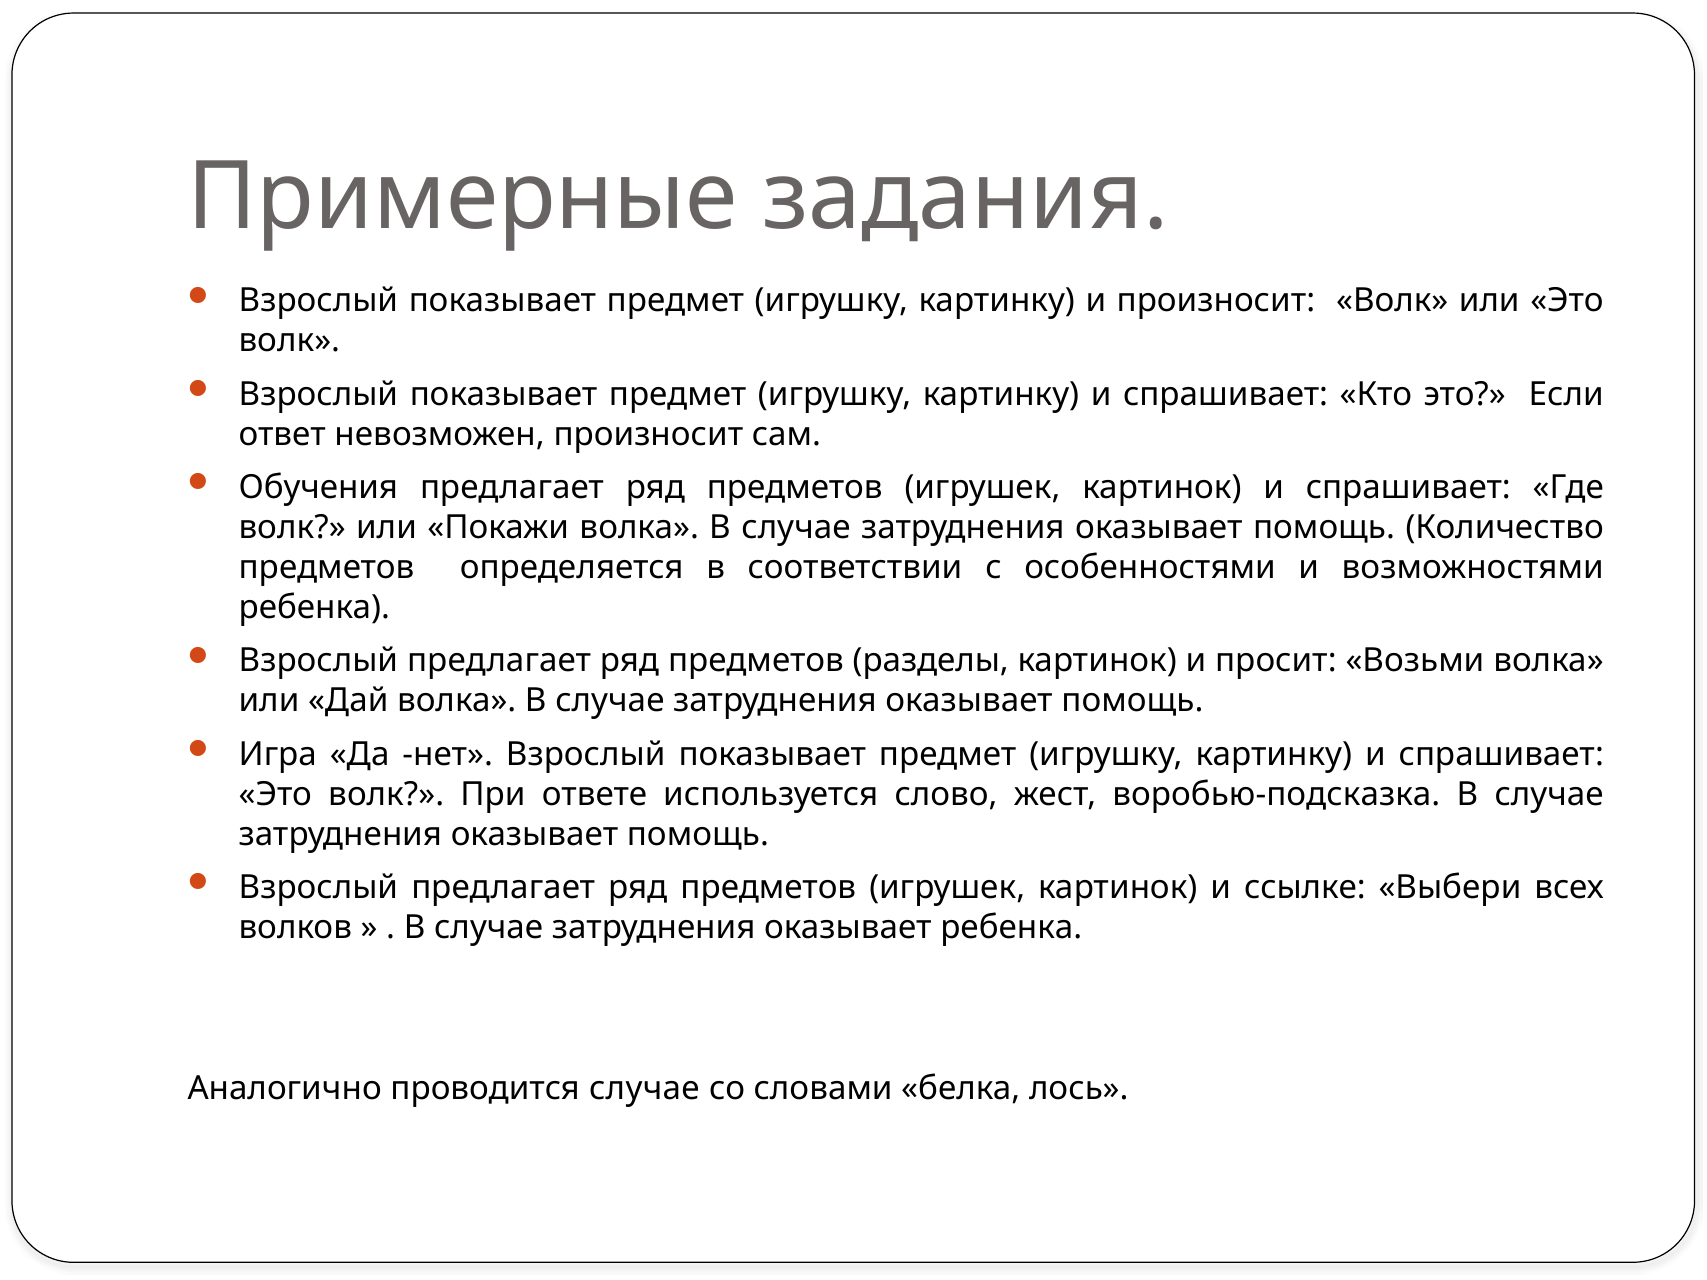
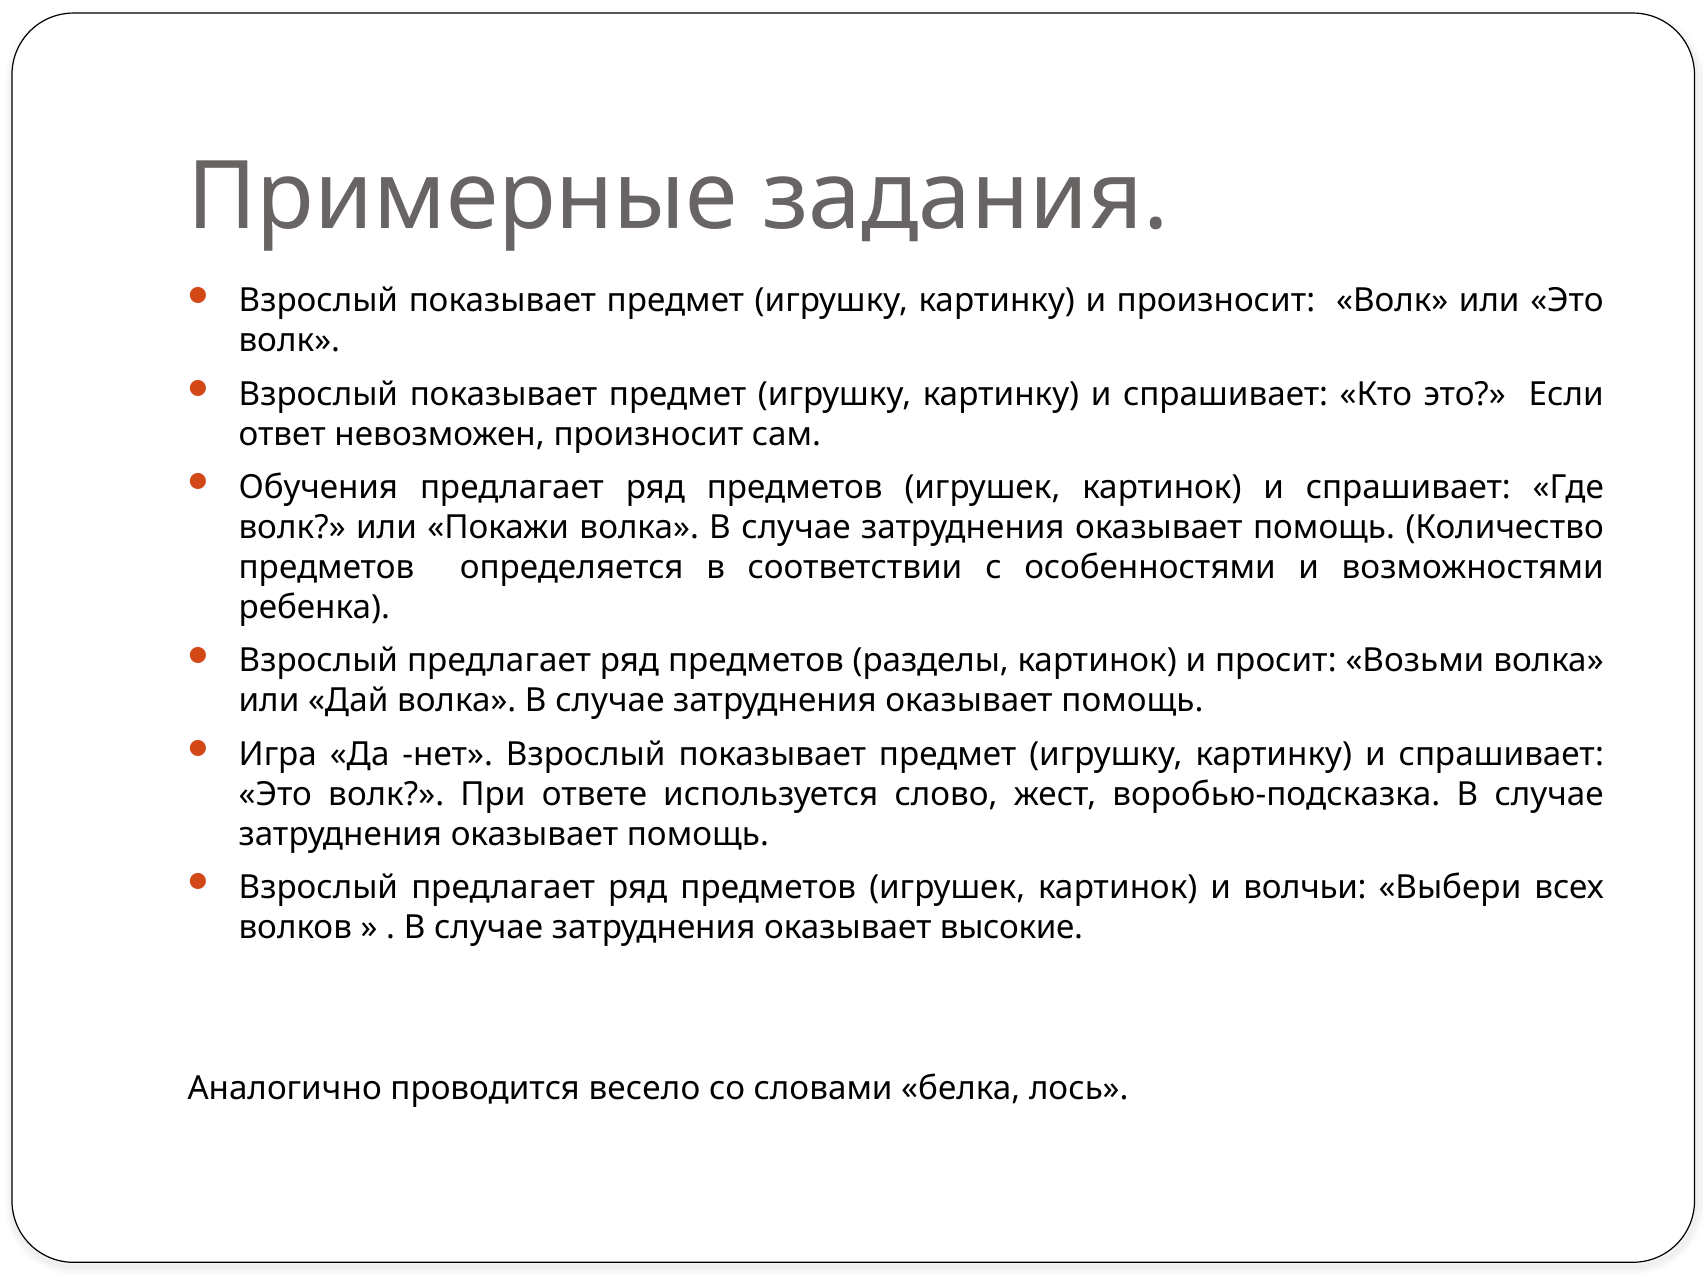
ссылке: ссылке -> волчьи
оказывает ребенка: ребенка -> высокие
проводится случае: случае -> весело
